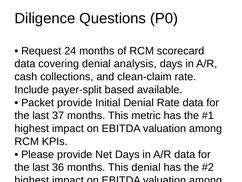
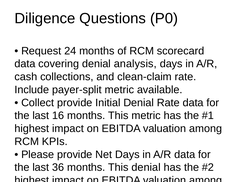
payer-split based: based -> metric
Packet at (38, 102): Packet -> Collect
37: 37 -> 16
